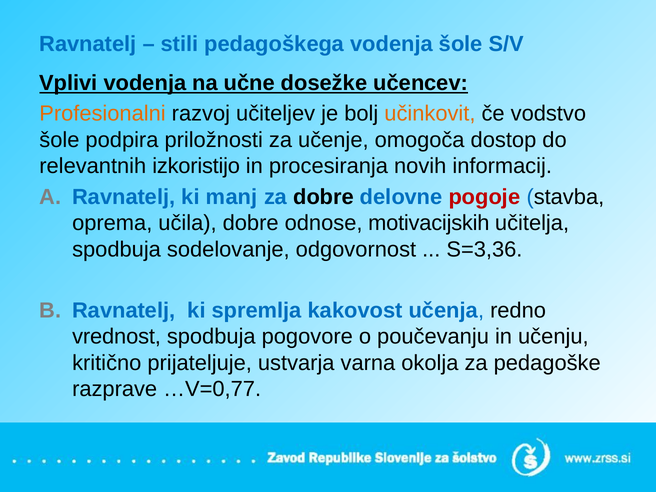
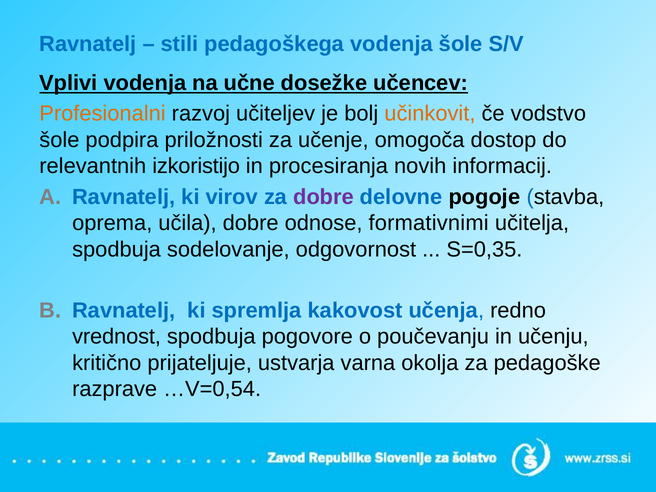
manj: manj -> virov
dobre at (324, 197) colour: black -> purple
pogoje colour: red -> black
motivacijskih: motivacijskih -> formativnimi
S=3,36: S=3,36 -> S=0,35
…V=0,77: …V=0,77 -> …V=0,54
